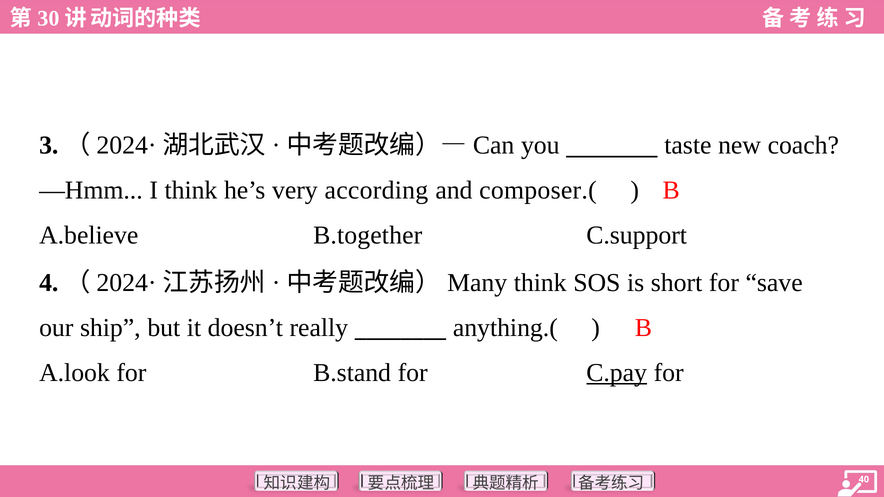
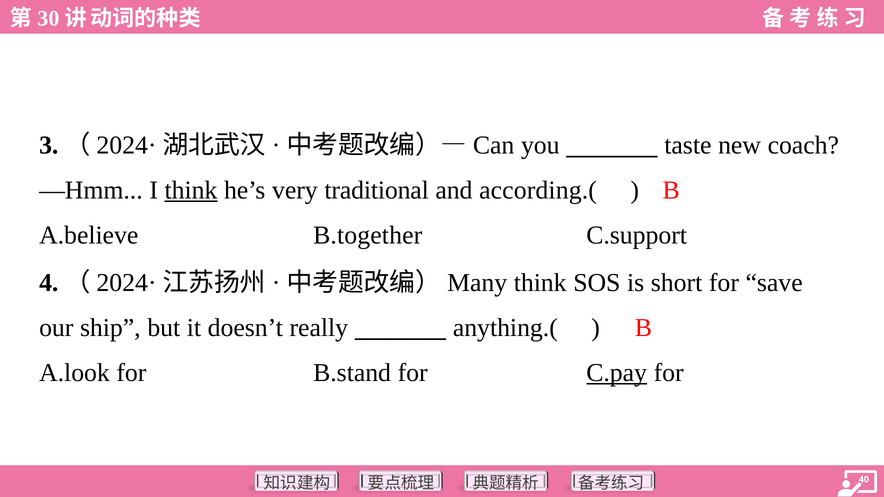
think at (191, 190) underline: none -> present
according: according -> traditional
composer.(: composer.( -> according.(
